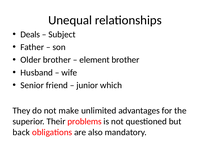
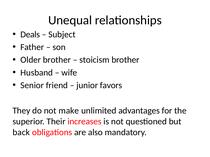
element: element -> stoicism
which: which -> favors
problems: problems -> increases
